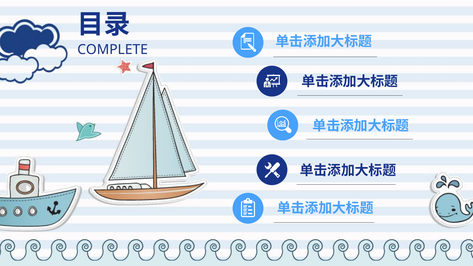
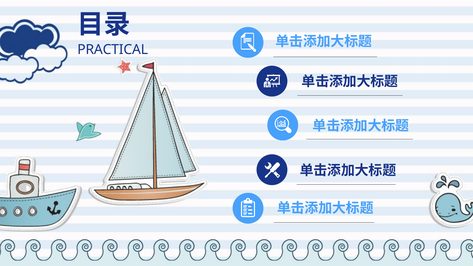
COMPLETE: COMPLETE -> PRACTICAL
